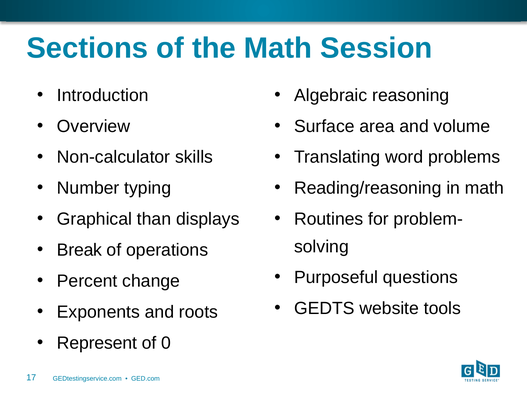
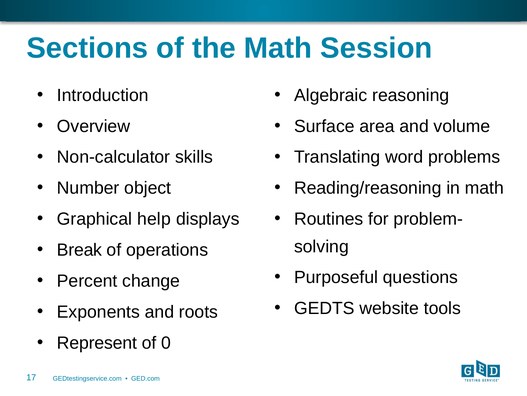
typing: typing -> object
than: than -> help
